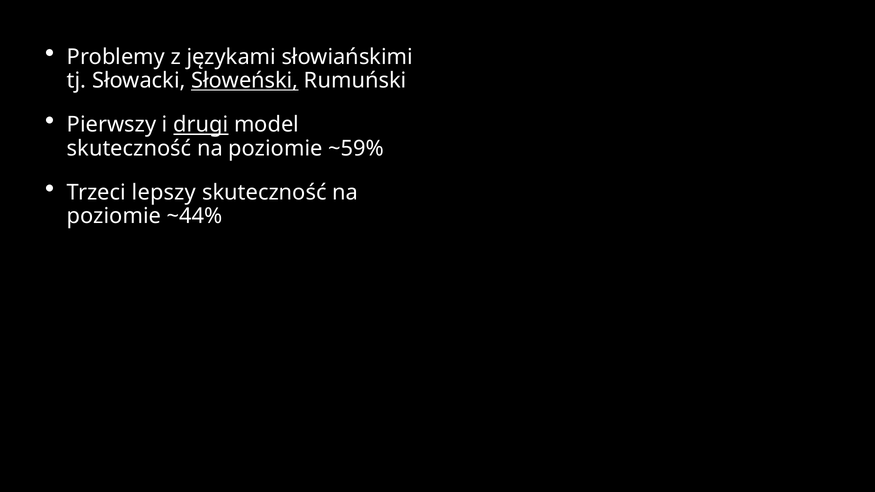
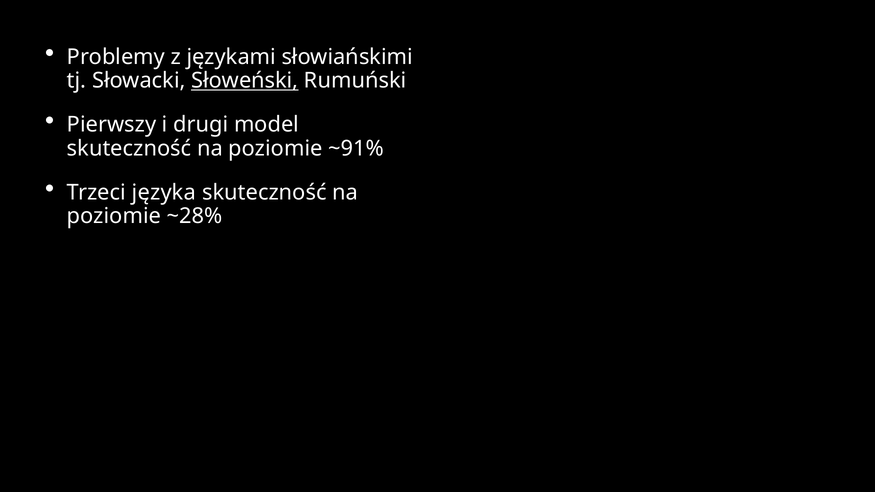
drugi underline: present -> none
~59%: ~59% -> ~91%
lepszy: lepszy -> języka
~44%: ~44% -> ~28%
